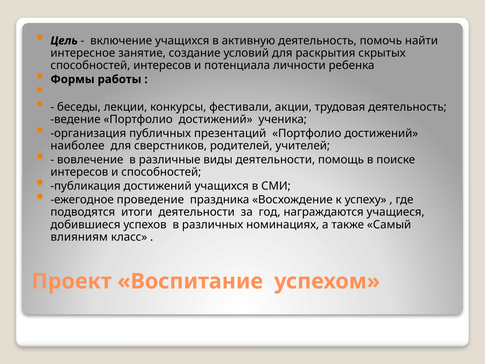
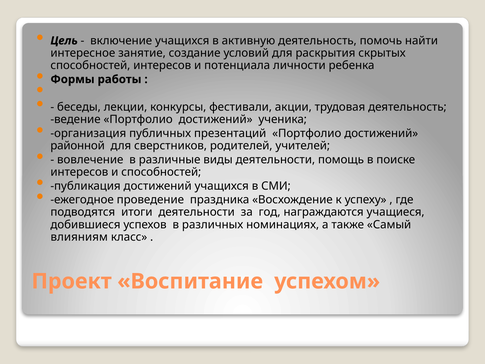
наиболее: наиболее -> районной
